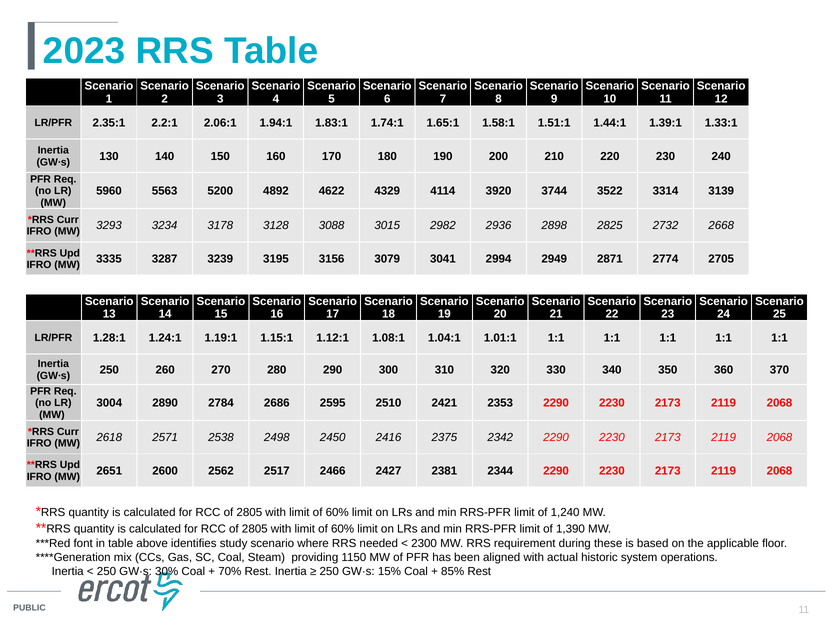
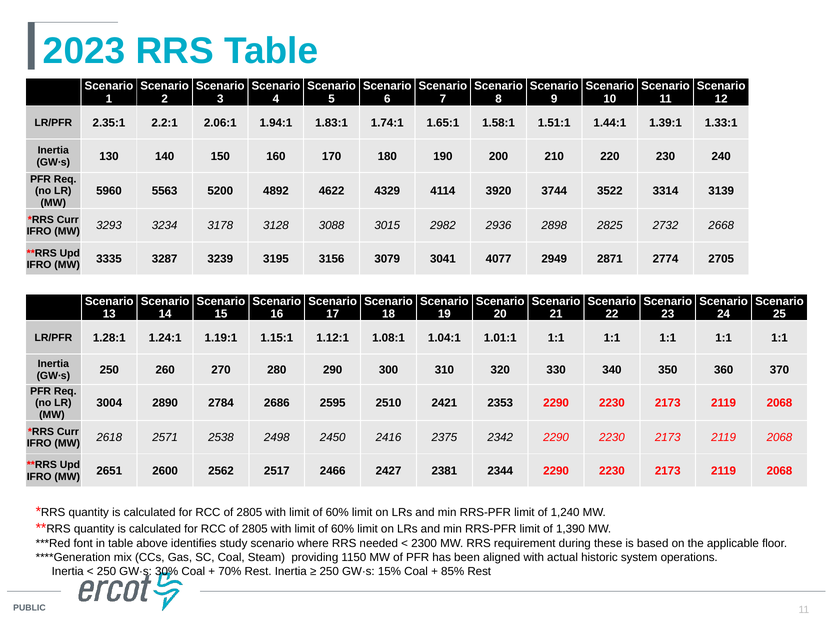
2994: 2994 -> 4077
